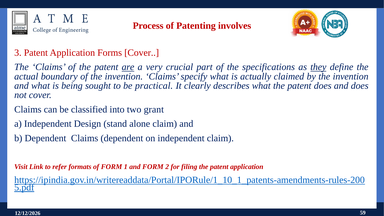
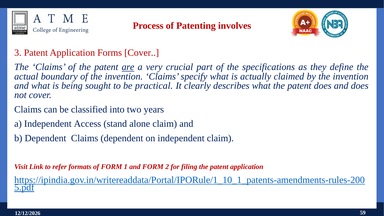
they underline: present -> none
grant: grant -> years
Design: Design -> Access
